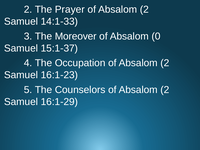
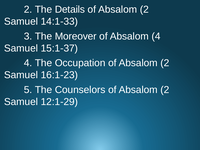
Prayer: Prayer -> Details
Absalom 0: 0 -> 4
16:1-29: 16:1-29 -> 12:1-29
